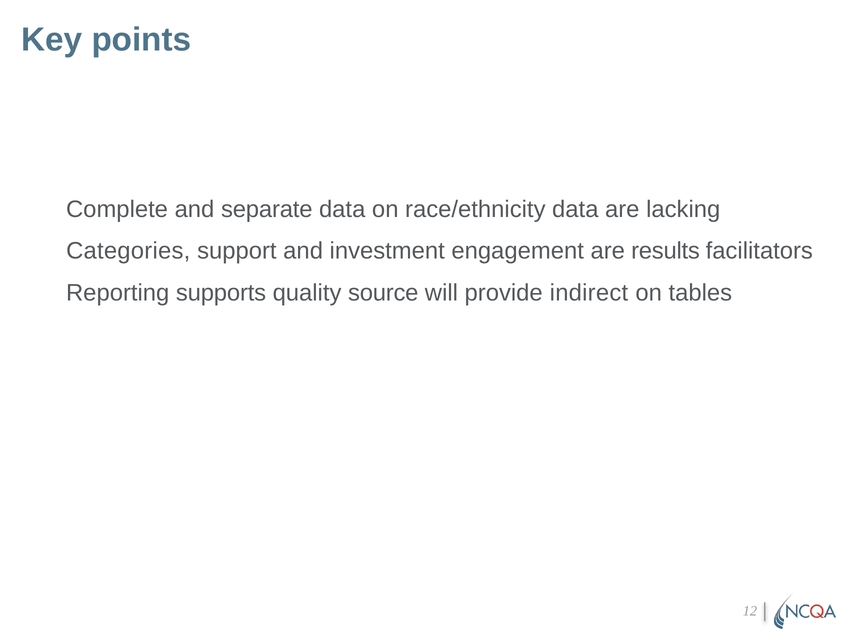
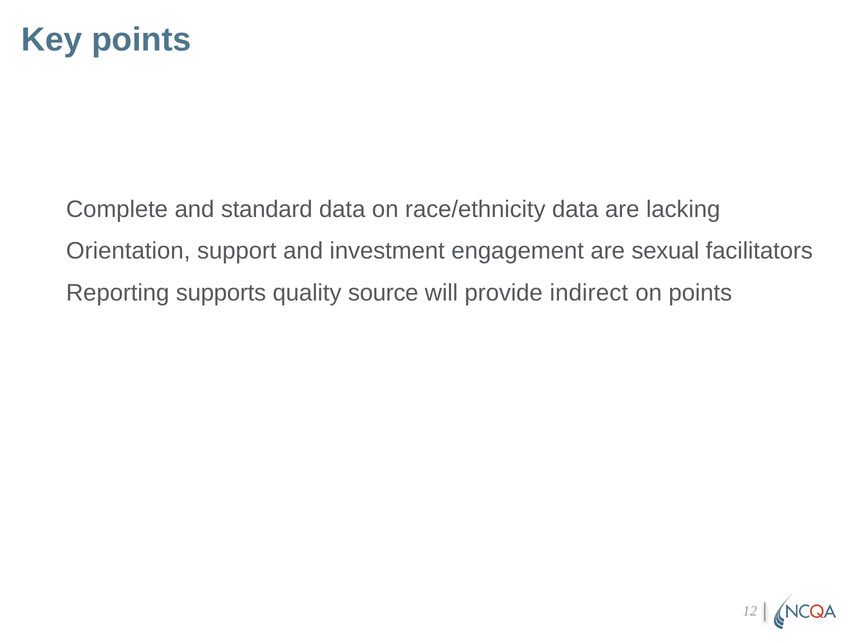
separate: separate -> standard
Categories: Categories -> Orientation
results: results -> sexual
on tables: tables -> points
